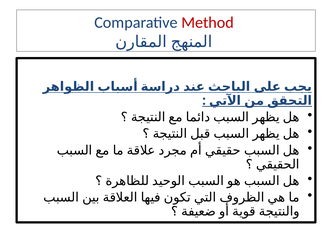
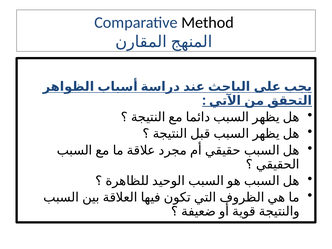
Method colour: red -> black
